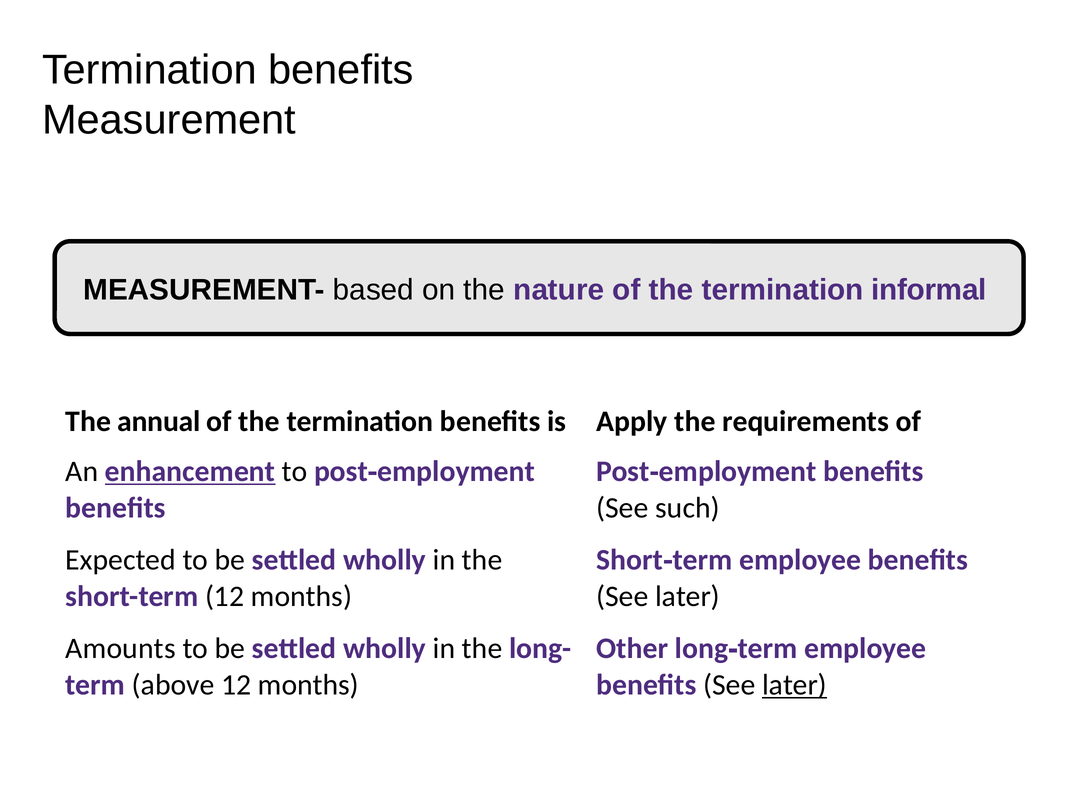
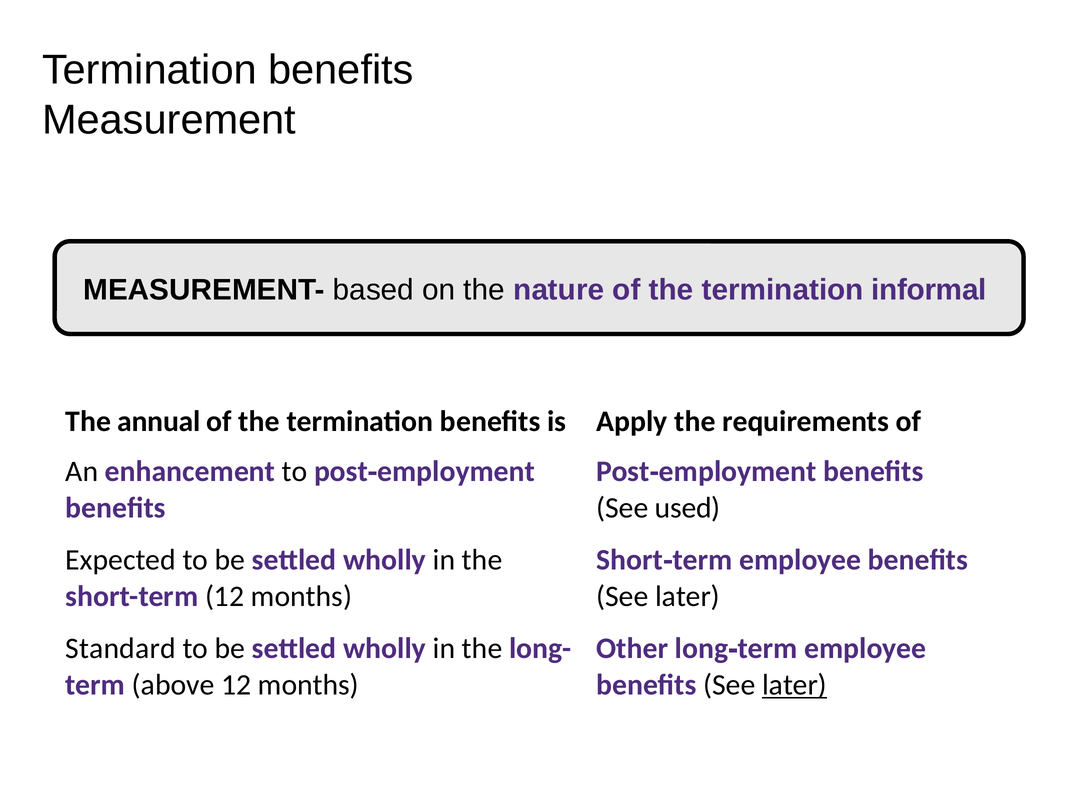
enhancement underline: present -> none
such: such -> used
Amounts: Amounts -> Standard
